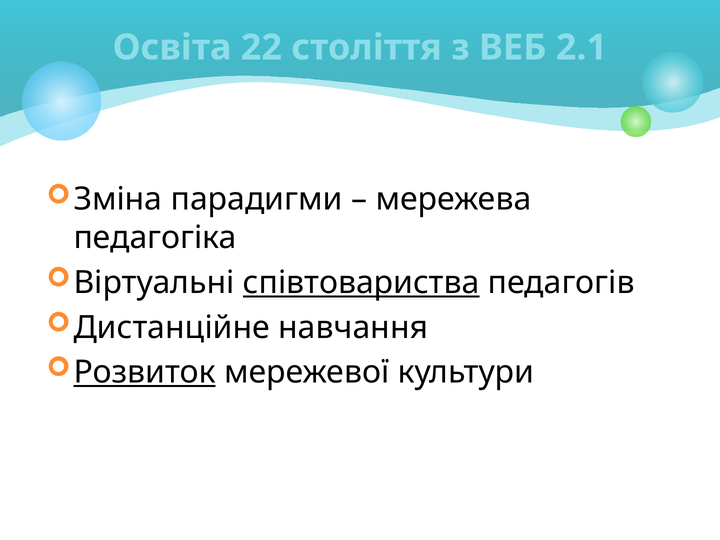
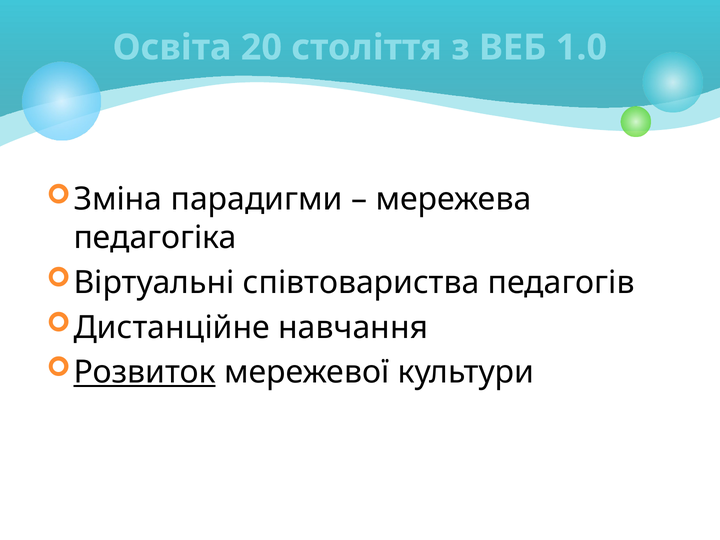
22: 22 -> 20
2.1: 2.1 -> 1.0
співтовариства underline: present -> none
